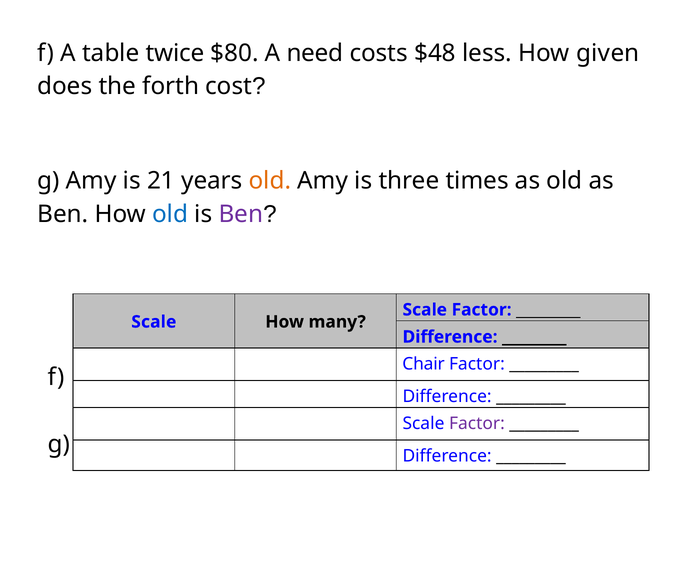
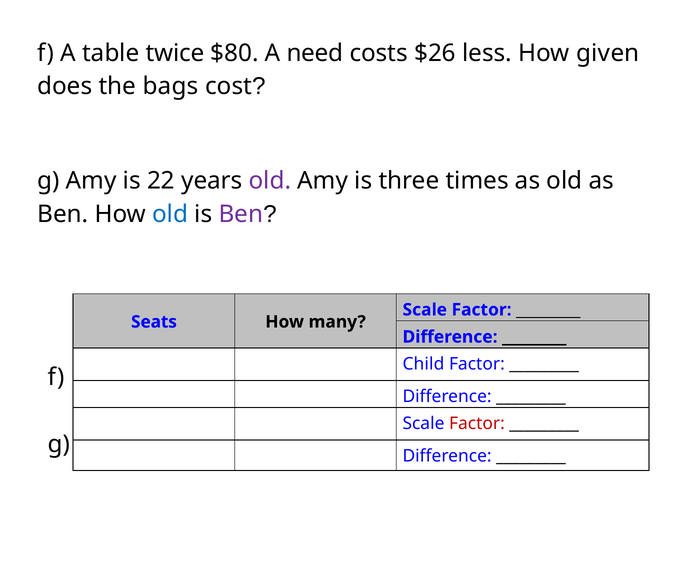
$48: $48 -> $26
forth: forth -> bags
21: 21 -> 22
old at (270, 181) colour: orange -> purple
Scale at (154, 322): Scale -> Seats
Chair: Chair -> Child
Factor at (477, 424) colour: purple -> red
